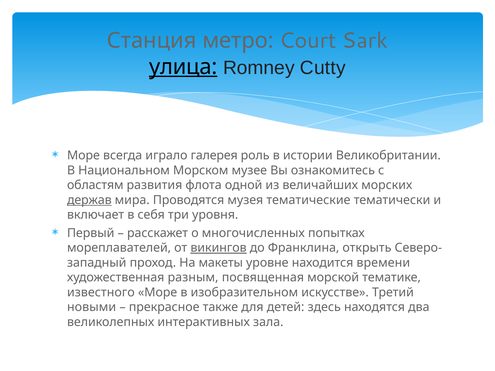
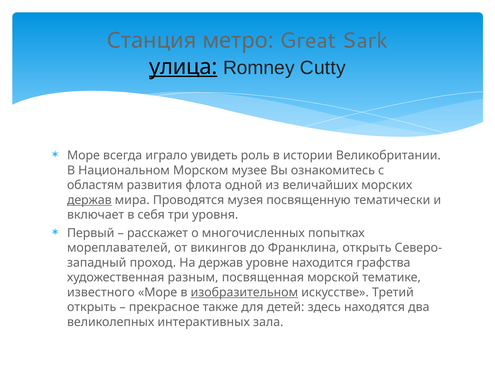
Court: Court -> Great
галерея: галерея -> увидеть
тематические: тематические -> посвященную
викингов underline: present -> none
На макеты: макеты -> держав
времени: времени -> графства
изобразительном underline: none -> present
новыми at (92, 307): новыми -> открыть
